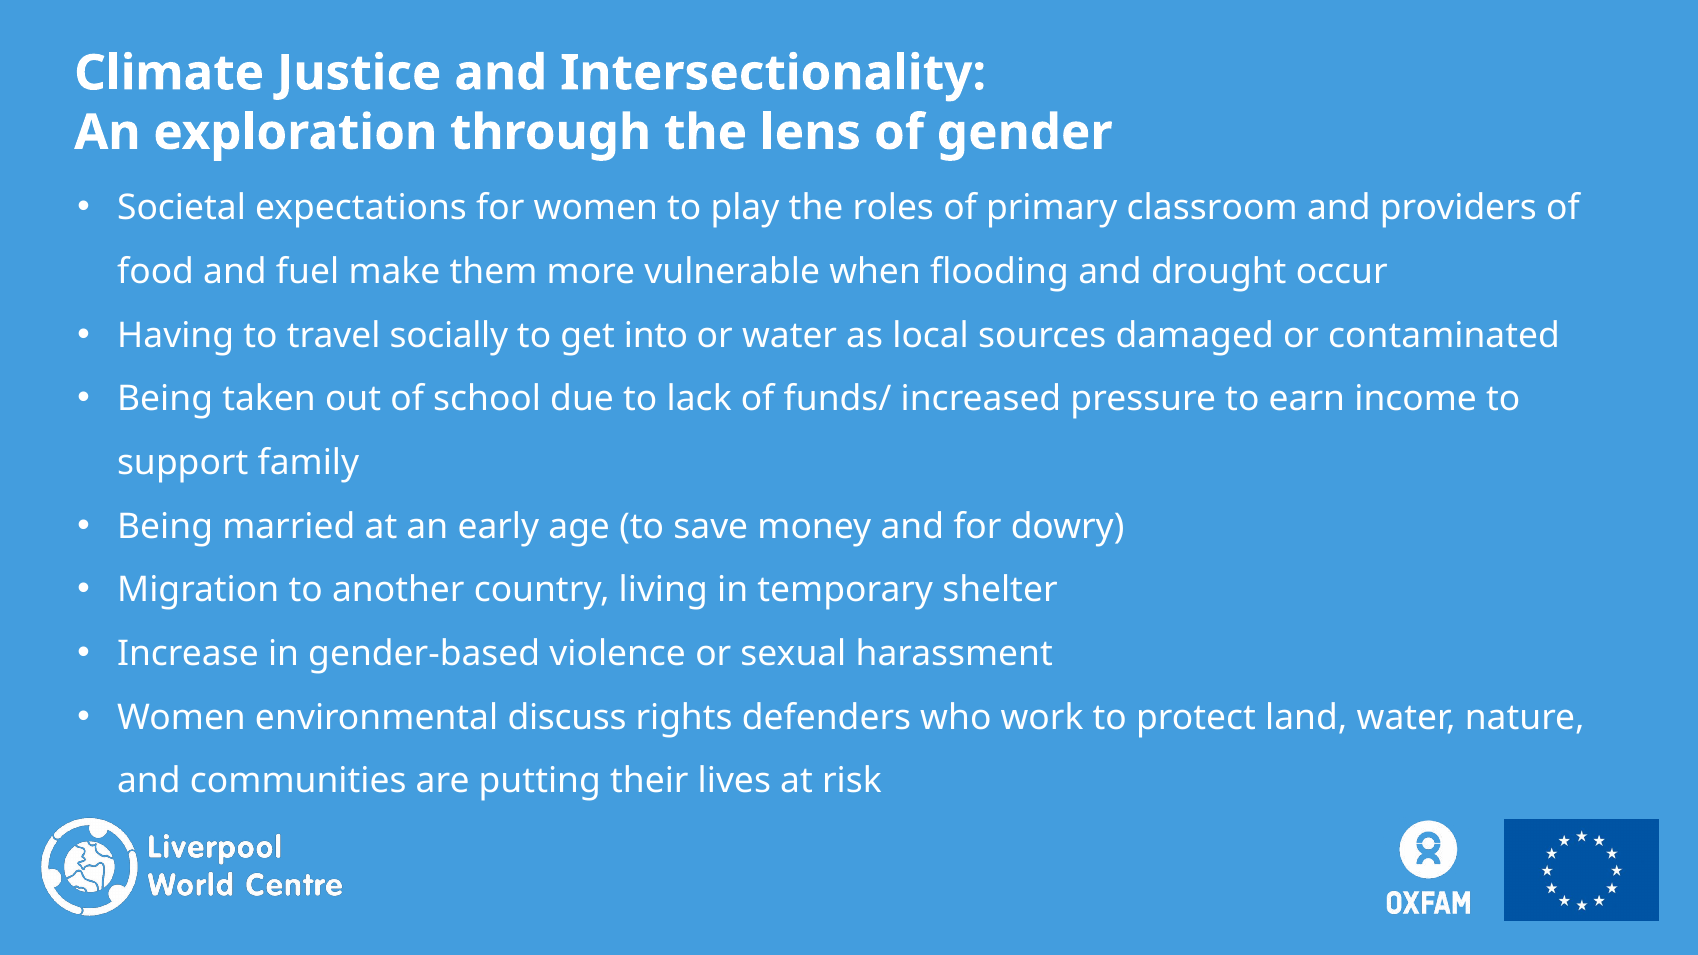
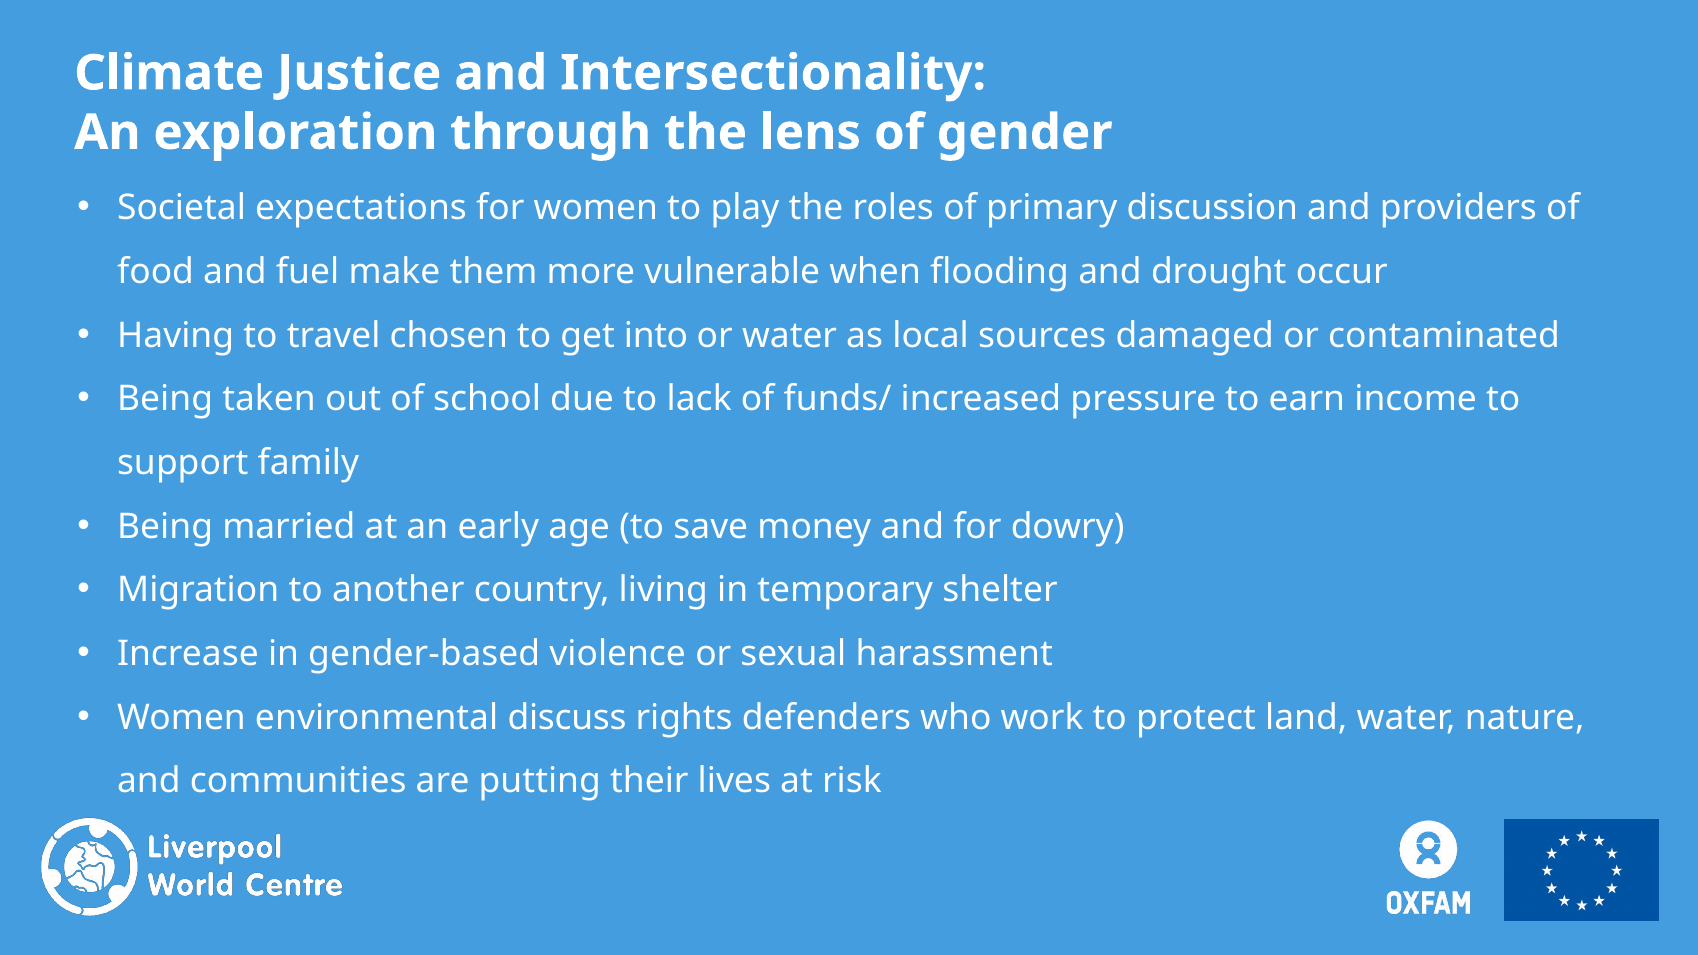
classroom: classroom -> discussion
socially: socially -> chosen
